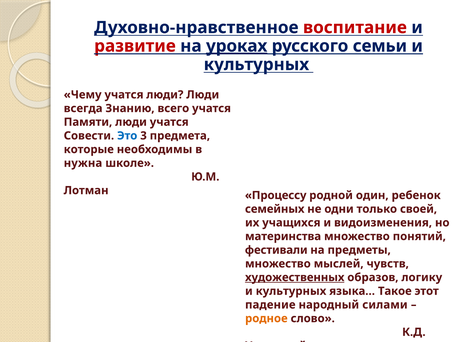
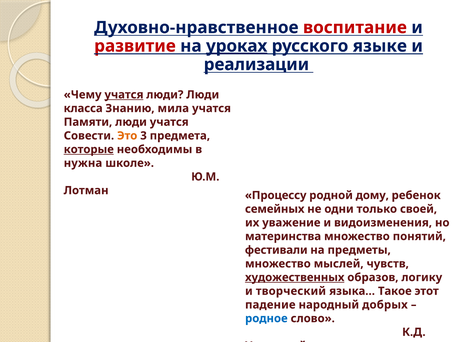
семьи: семьи -> языке
культурных at (256, 64): культурных -> реализации
учатся at (124, 95) underline: none -> present
всегда: всегда -> класса
всего: всего -> мила
Это colour: blue -> orange
которые underline: none -> present
один: один -> дому
учащихся: учащихся -> уважение
культурных at (291, 291): культурных -> творческий
силами: силами -> добрых
родное colour: orange -> blue
